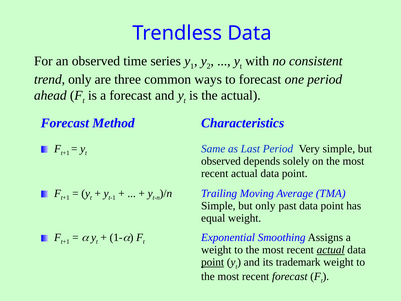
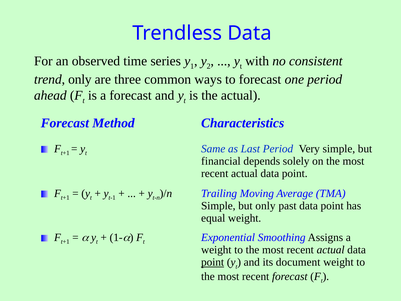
observed at (221, 161): observed -> financial
actual at (331, 250) underline: present -> none
trademark: trademark -> document
